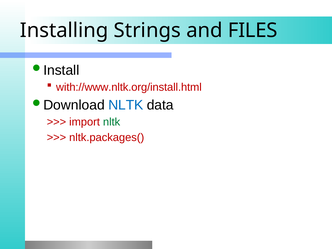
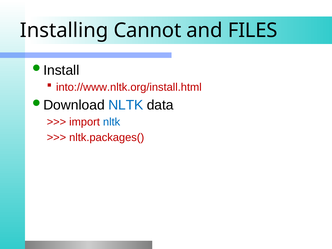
Strings: Strings -> Cannot
with://www.nltk.org/install.html: with://www.nltk.org/install.html -> into://www.nltk.org/install.html
nltk at (112, 122) colour: green -> blue
